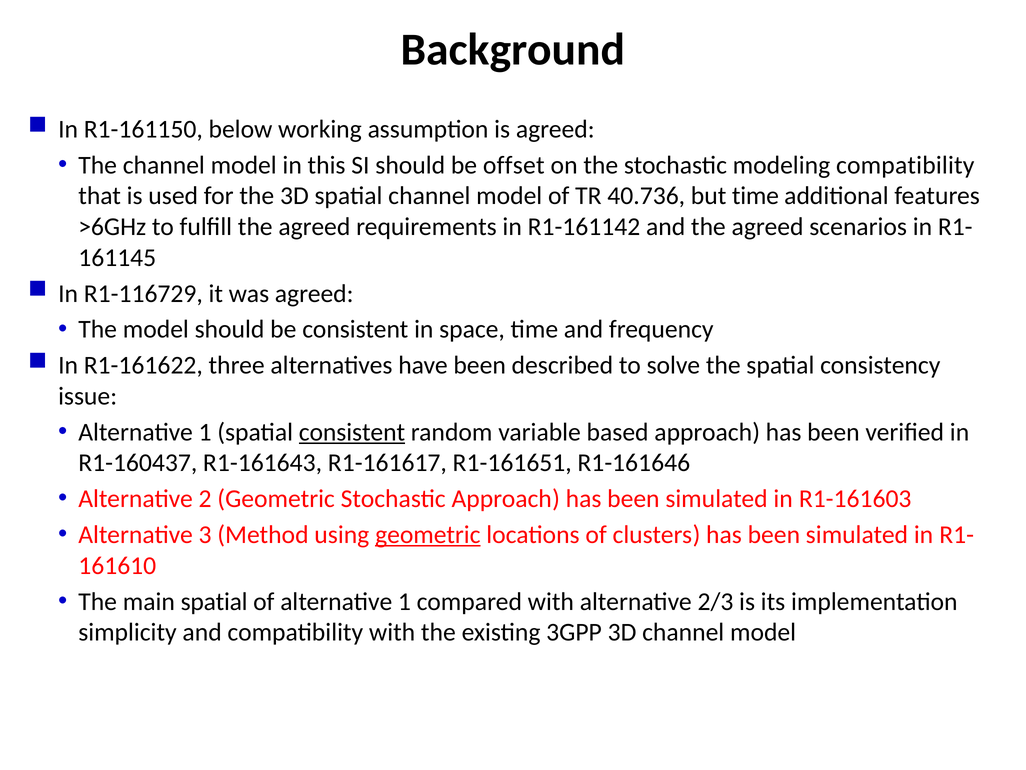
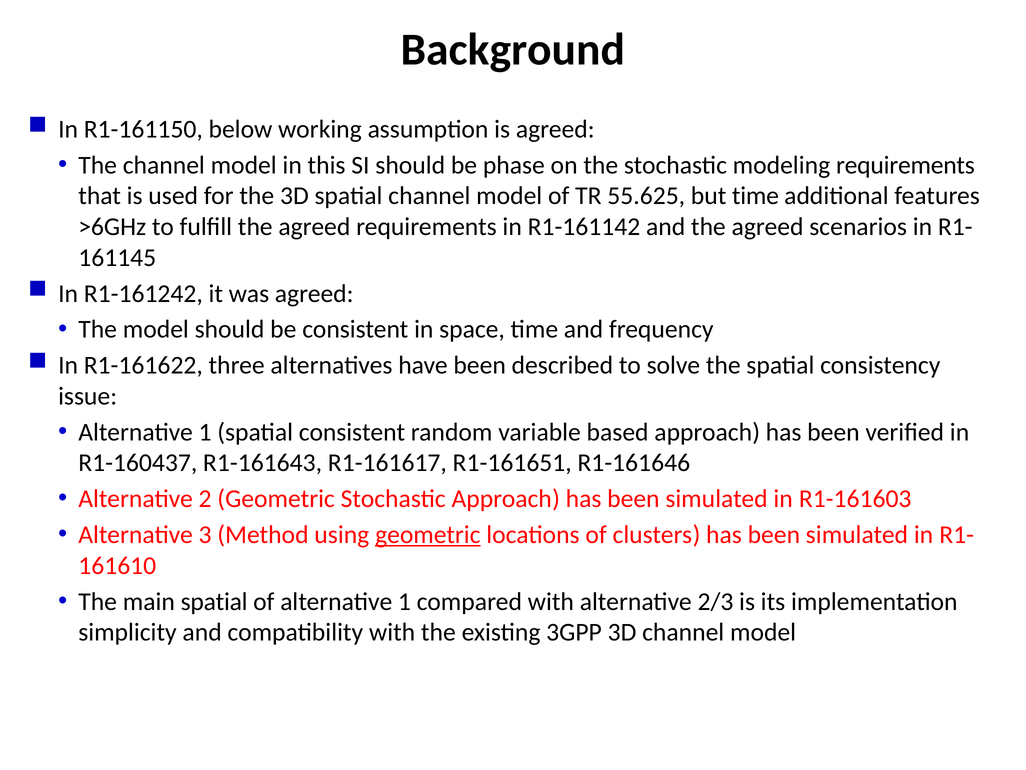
offset: offset -> phase
modeling compatibility: compatibility -> requirements
40.736: 40.736 -> 55.625
R1-116729: R1-116729 -> R1-161242
consistent at (352, 432) underline: present -> none
